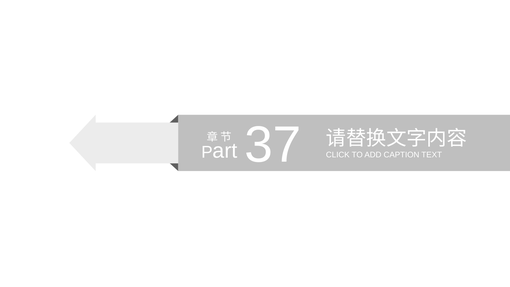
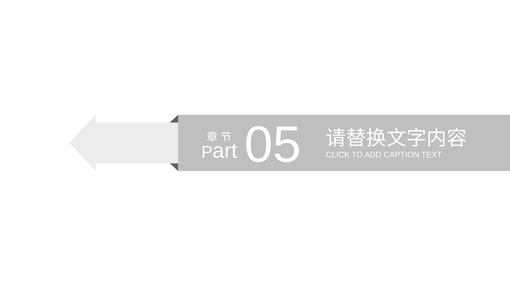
37: 37 -> 05
